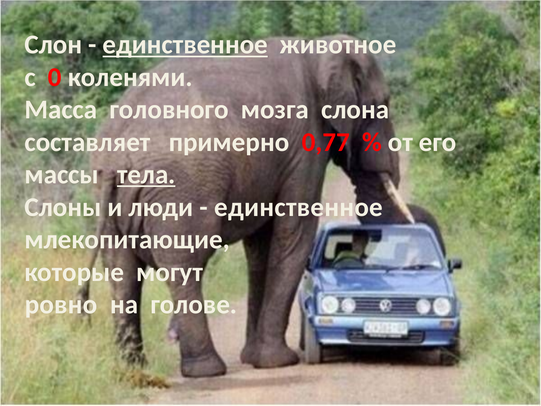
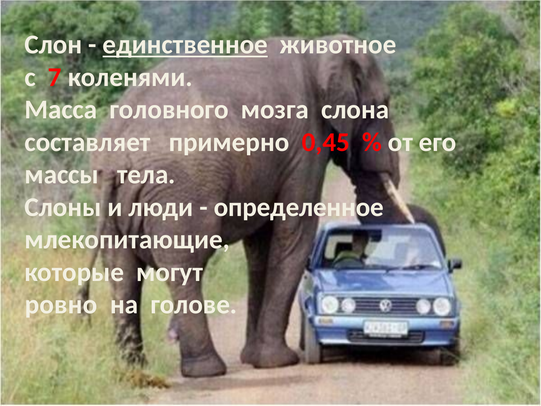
0: 0 -> 7
0,77: 0,77 -> 0,45
тела underline: present -> none
единственное at (299, 207): единственное -> определенное
